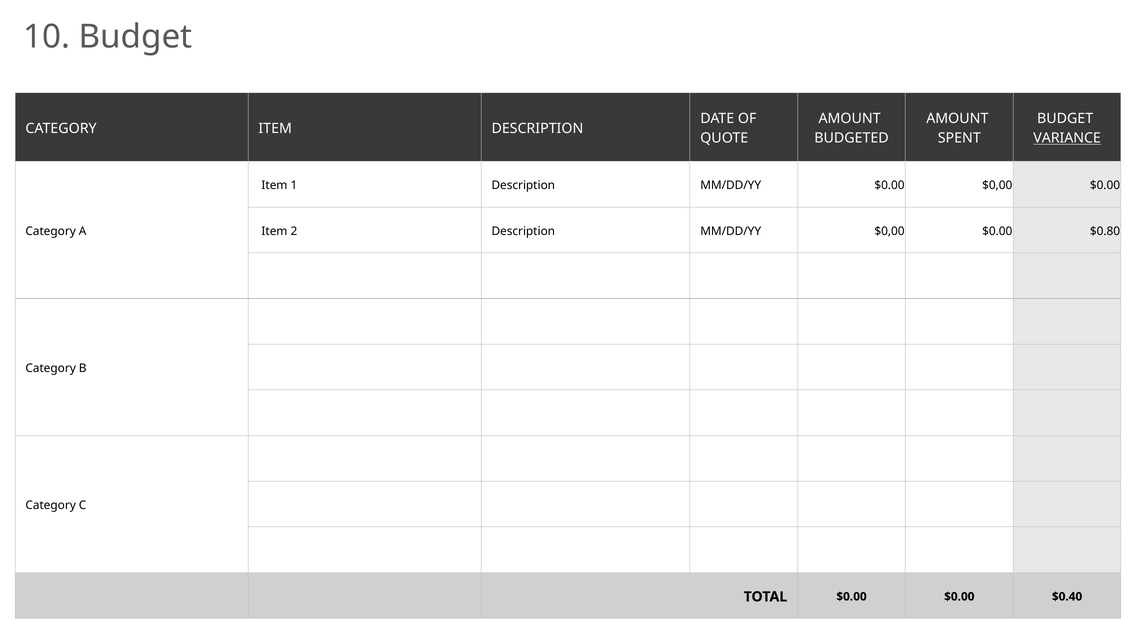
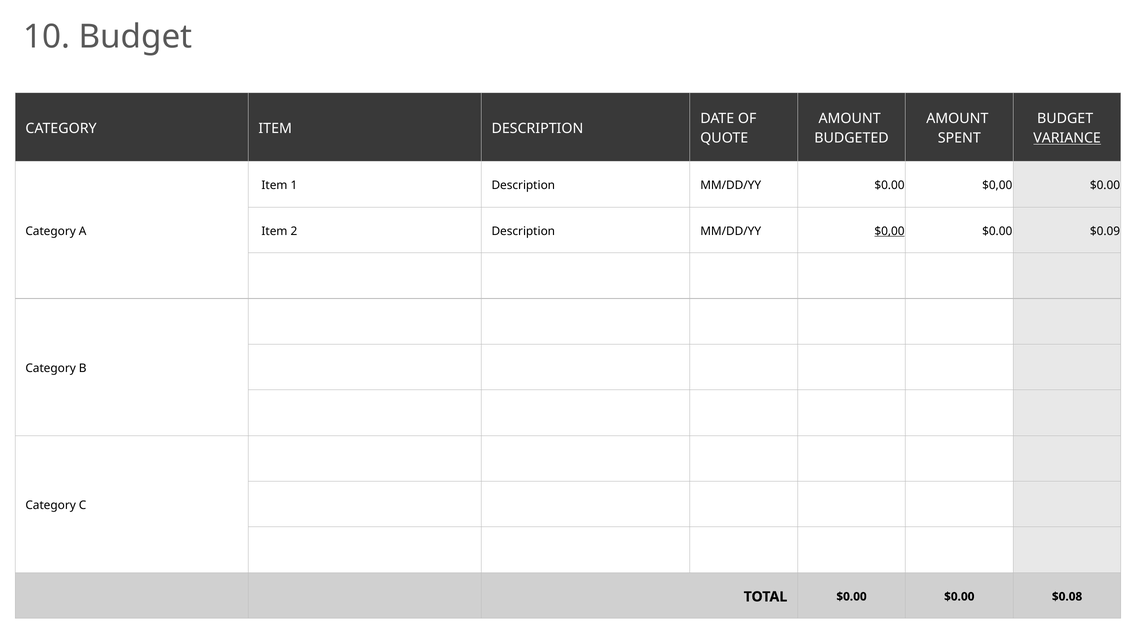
$0,00 at (890, 231) underline: none -> present
$0.80: $0.80 -> $0.09
$0.40: $0.40 -> $0.08
